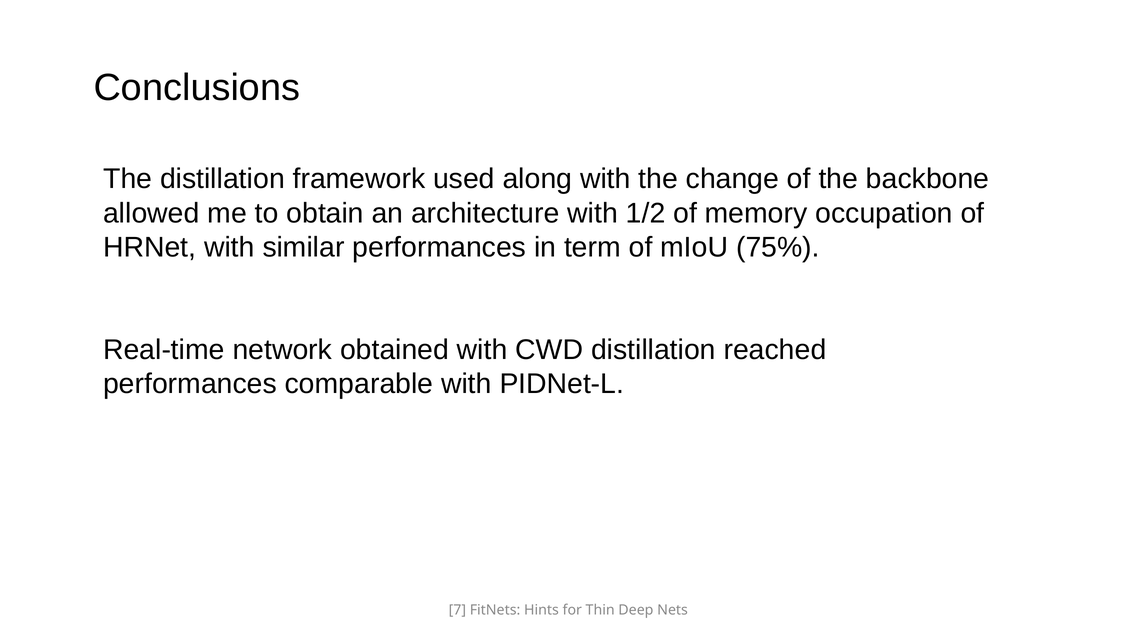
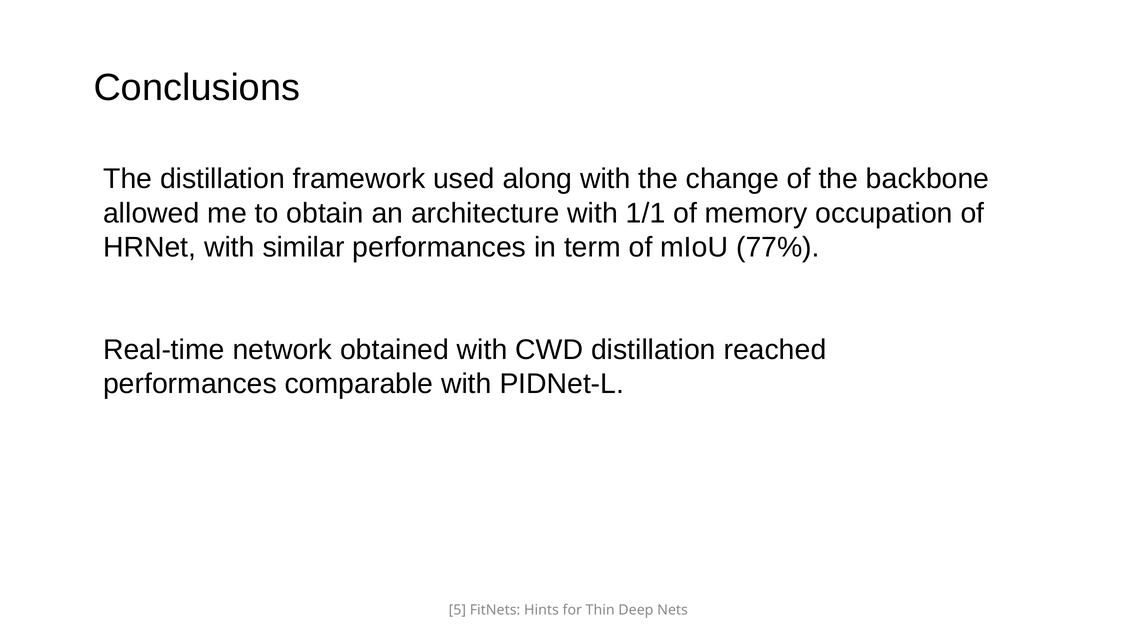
1/2: 1/2 -> 1/1
75%: 75% -> 77%
7: 7 -> 5
